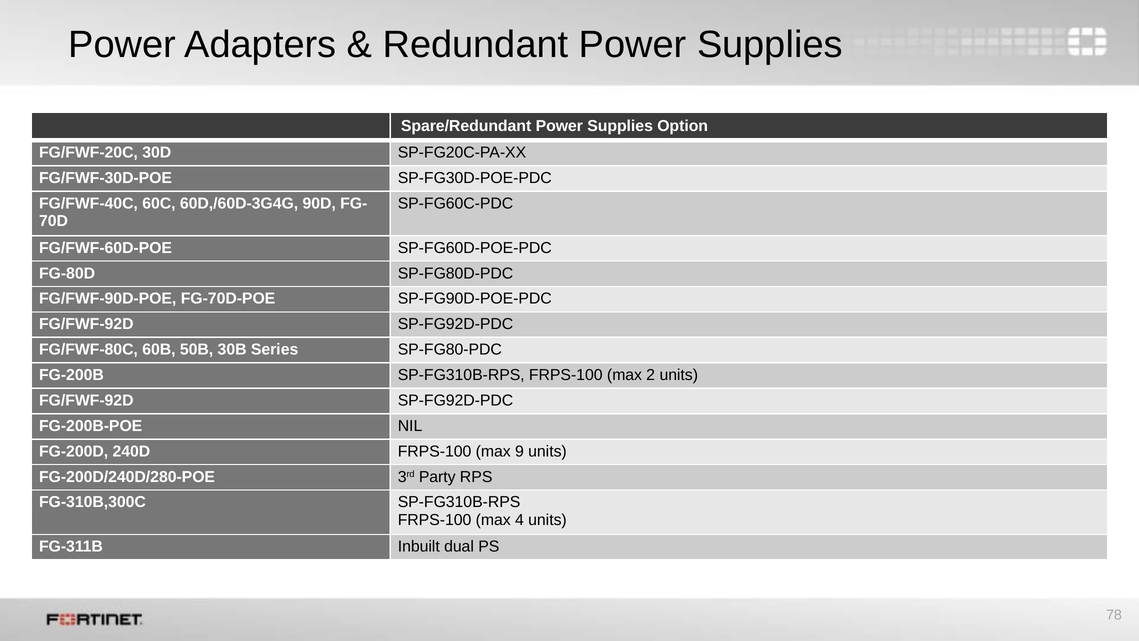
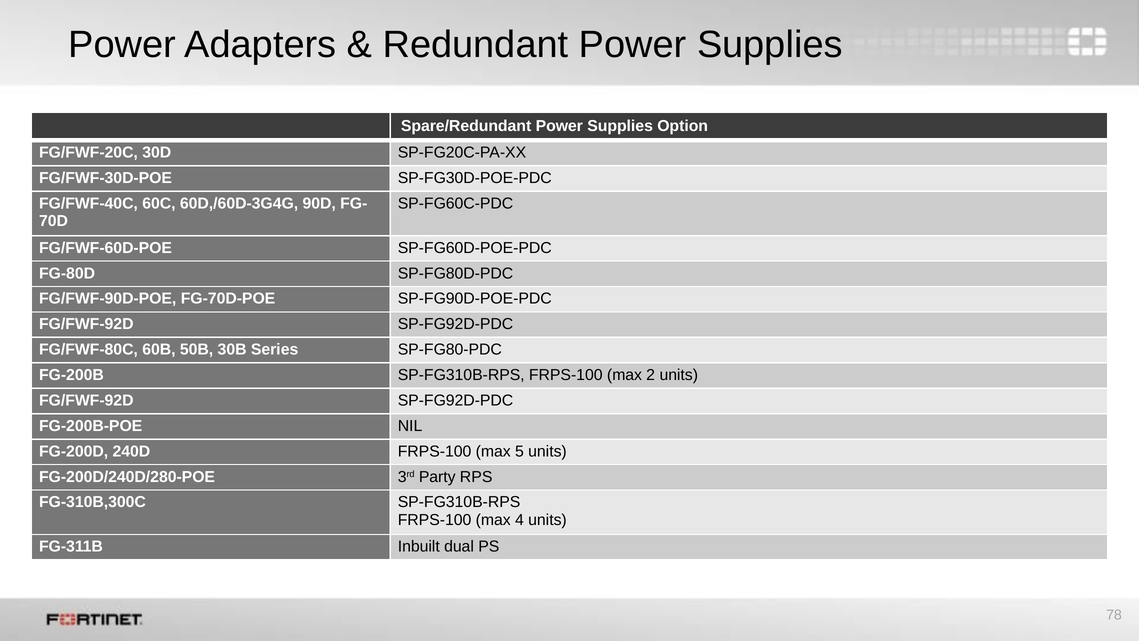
9: 9 -> 5
